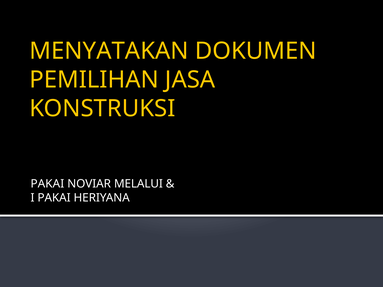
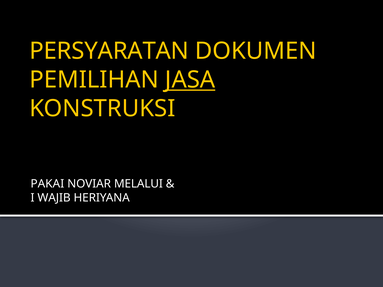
MENYATAKAN: MENYATAKAN -> PERSYARATAN
JASA underline: none -> present
I PAKAI: PAKAI -> WAJIB
